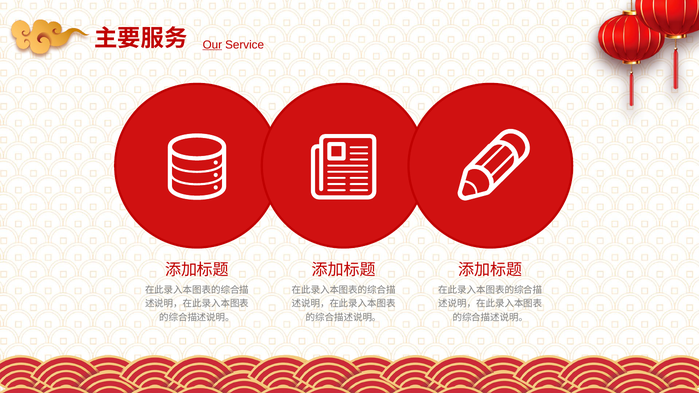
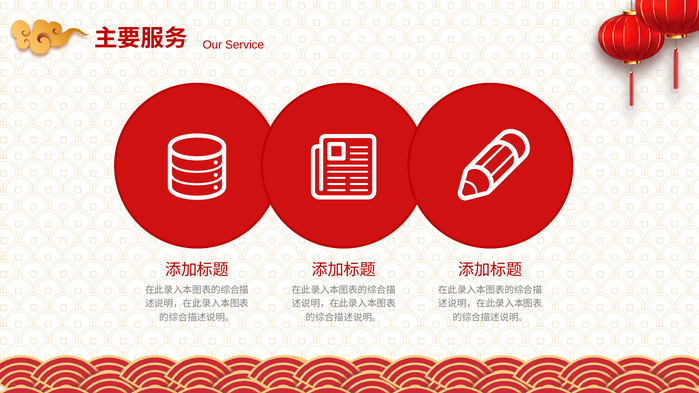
Our underline: present -> none
